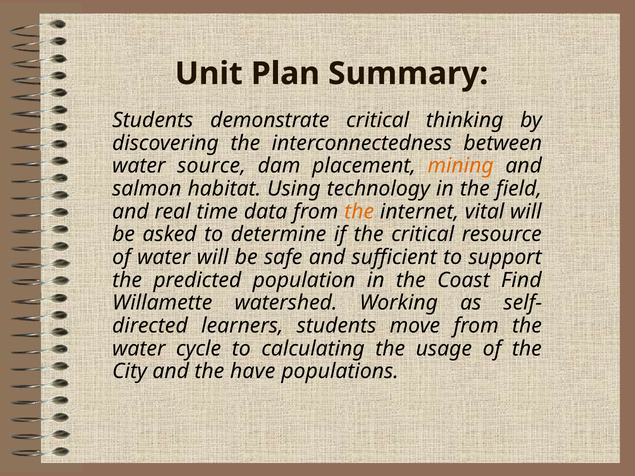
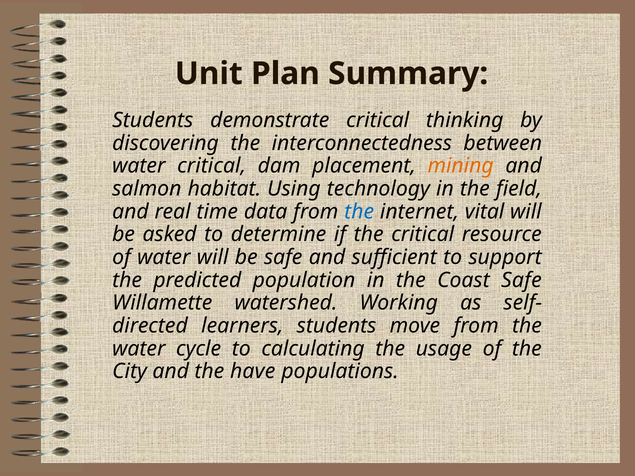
water source: source -> critical
the at (359, 212) colour: orange -> blue
Coast Find: Find -> Safe
